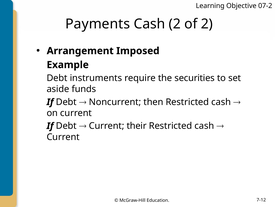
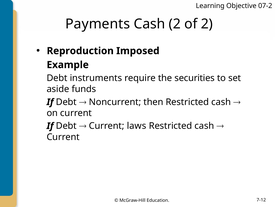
Arrangement: Arrangement -> Reproduction
their: their -> laws
